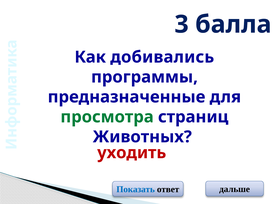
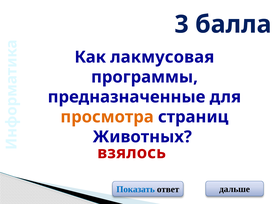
добивались: добивались -> лакмусовая
просмотра colour: green -> orange
уходить: уходить -> взялось
